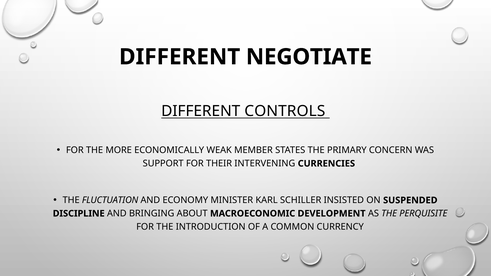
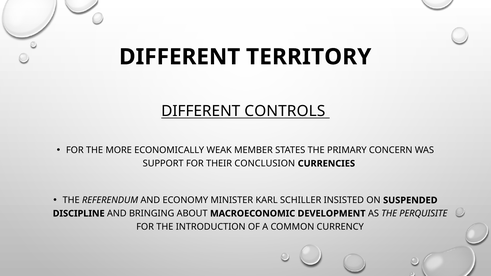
NEGOTIATE: NEGOTIATE -> TERRITORY
INTERVENING: INTERVENING -> CONCLUSION
FLUCTUATION: FLUCTUATION -> REFERENDUM
